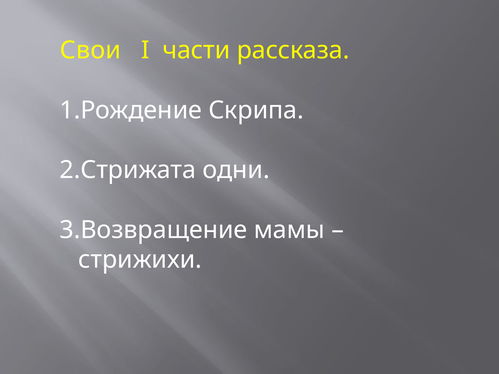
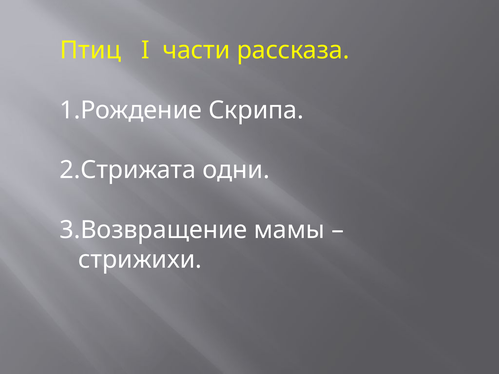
Свои: Свои -> Птиц
